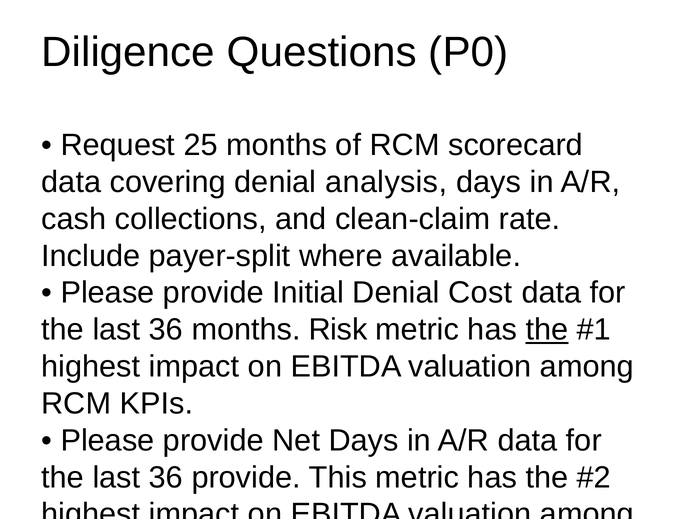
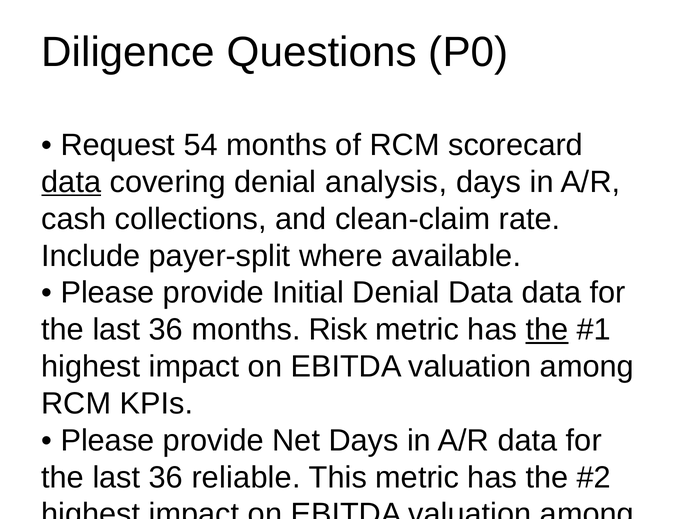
25: 25 -> 54
data at (71, 182) underline: none -> present
Denial Cost: Cost -> Data
36 provide: provide -> reliable
